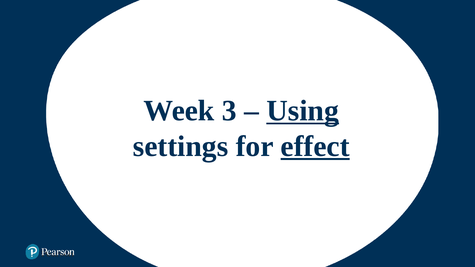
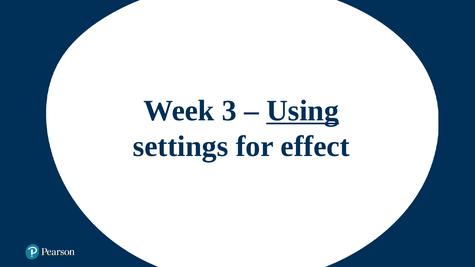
effect underline: present -> none
